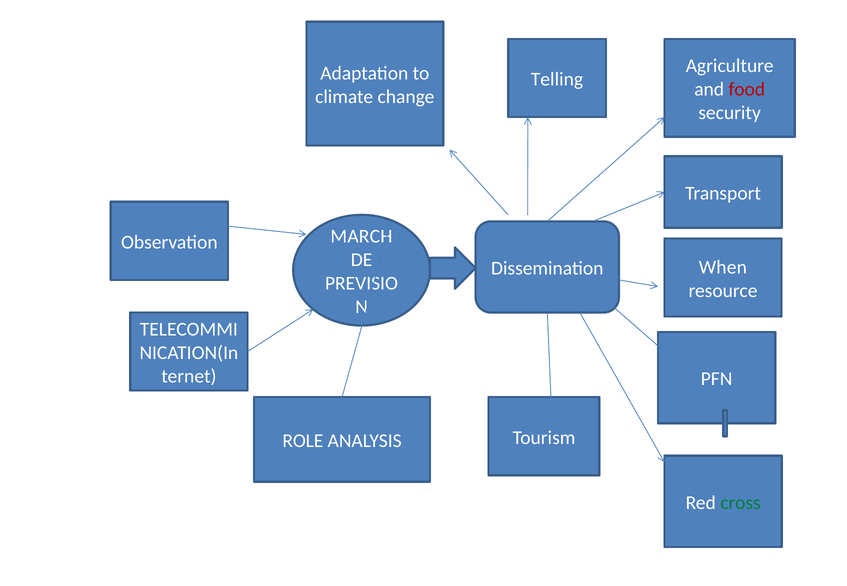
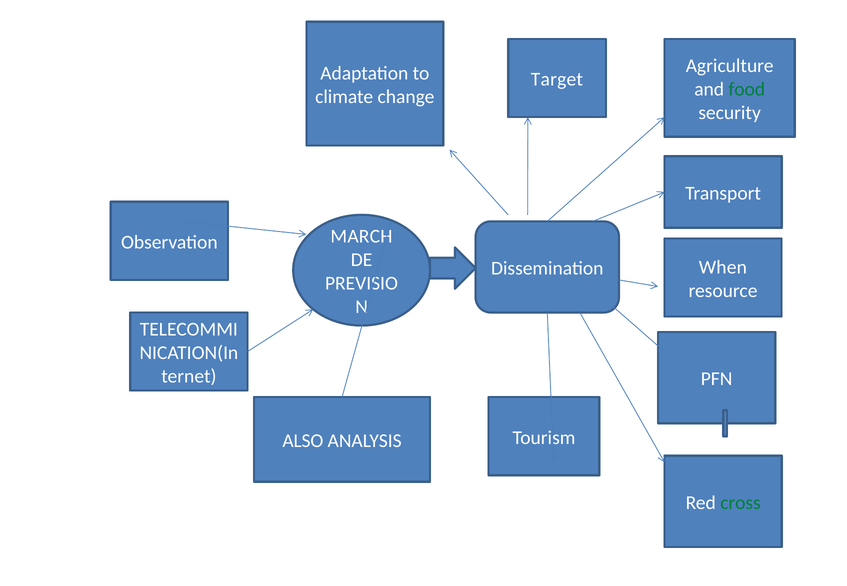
Telling: Telling -> Target
food colour: red -> green
ROLE: ROLE -> ALSO
